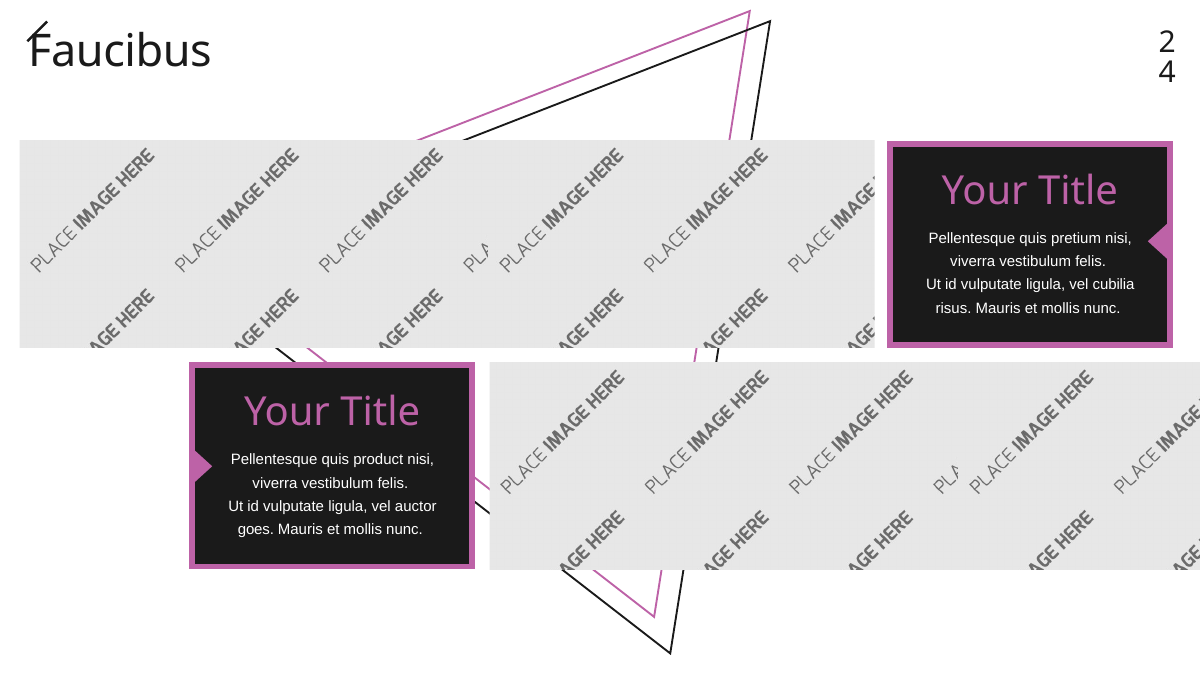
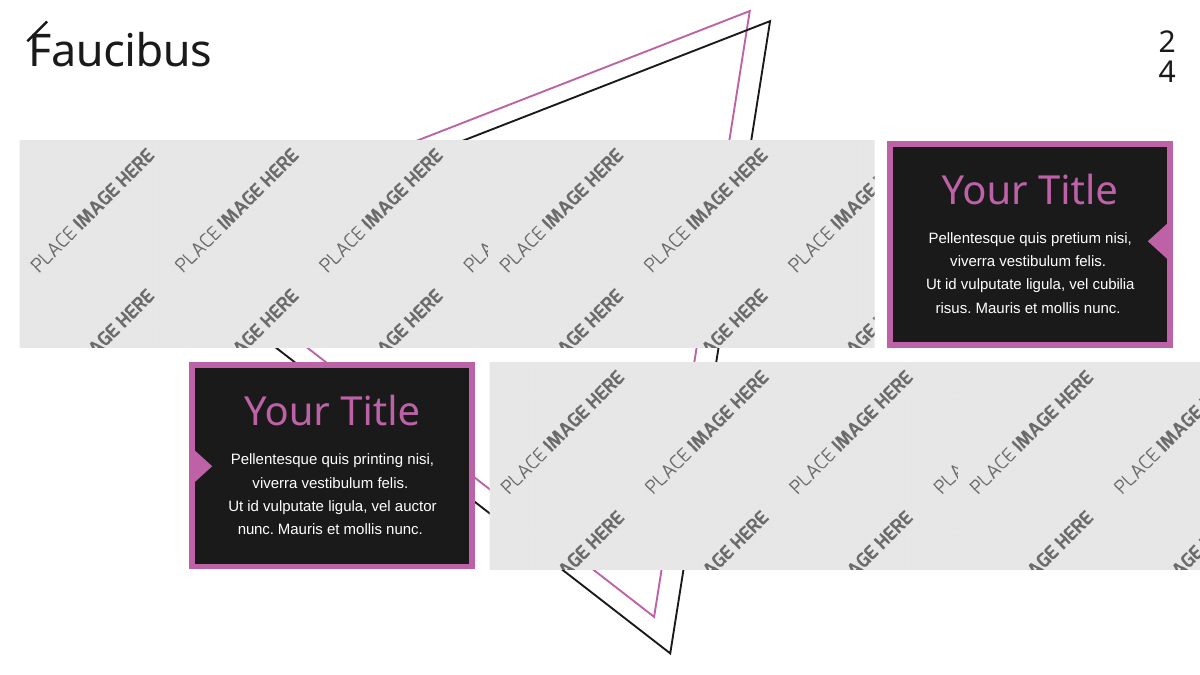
product: product -> printing
goes at (256, 530): goes -> nunc
